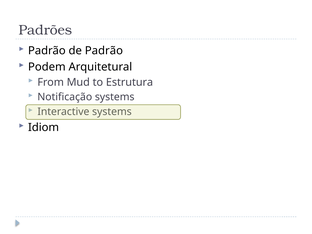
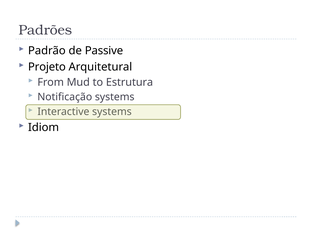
de Padrão: Padrão -> Passive
Podem: Podem -> Projeto
